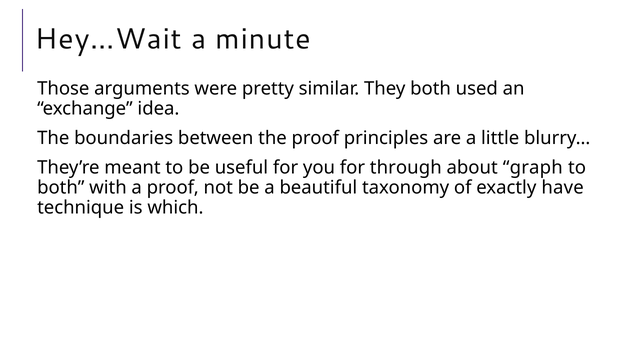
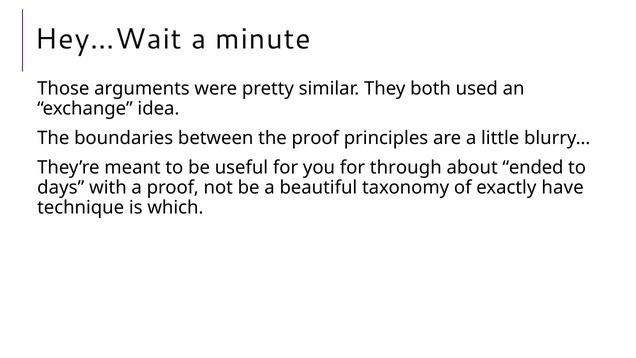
graph: graph -> ended
both at (61, 187): both -> days
